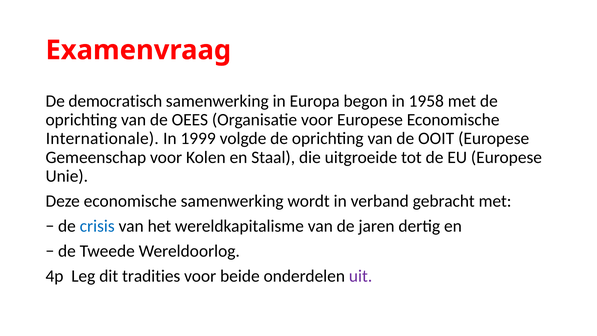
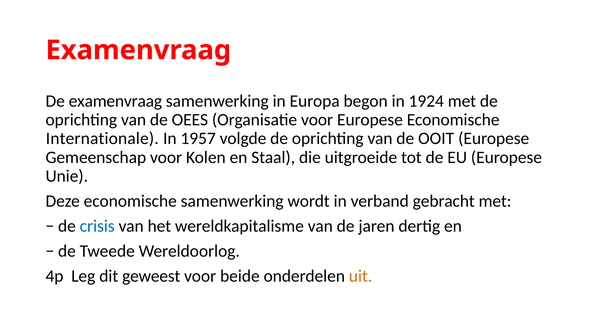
De democratisch: democratisch -> examenvraag
1958: 1958 -> 1924
1999: 1999 -> 1957
tradities: tradities -> geweest
uit colour: purple -> orange
